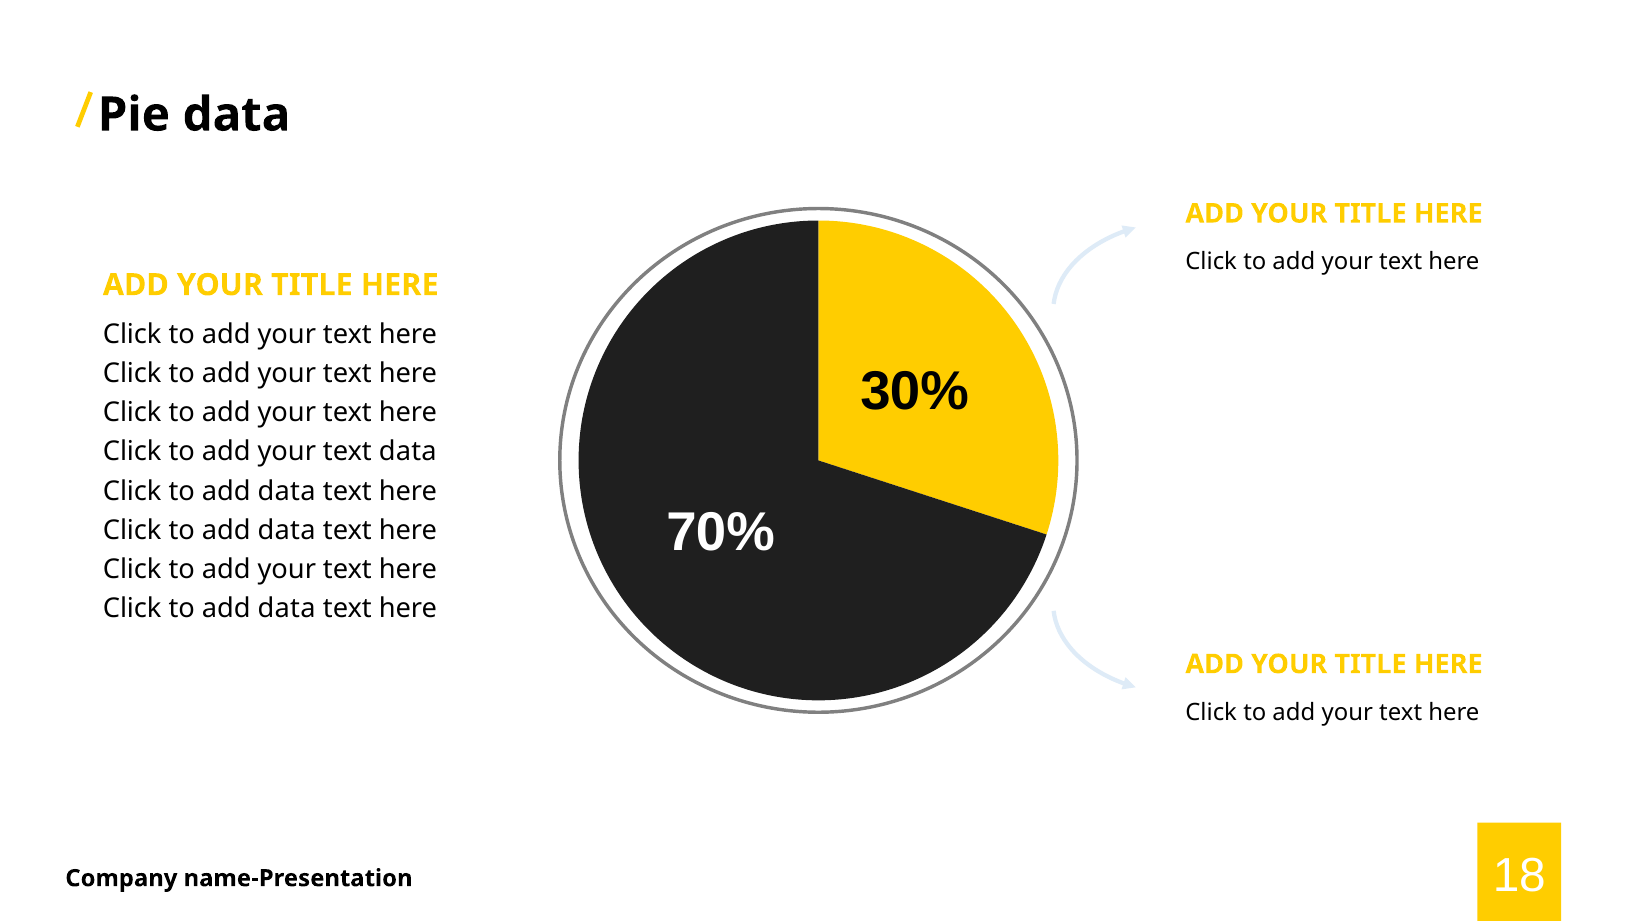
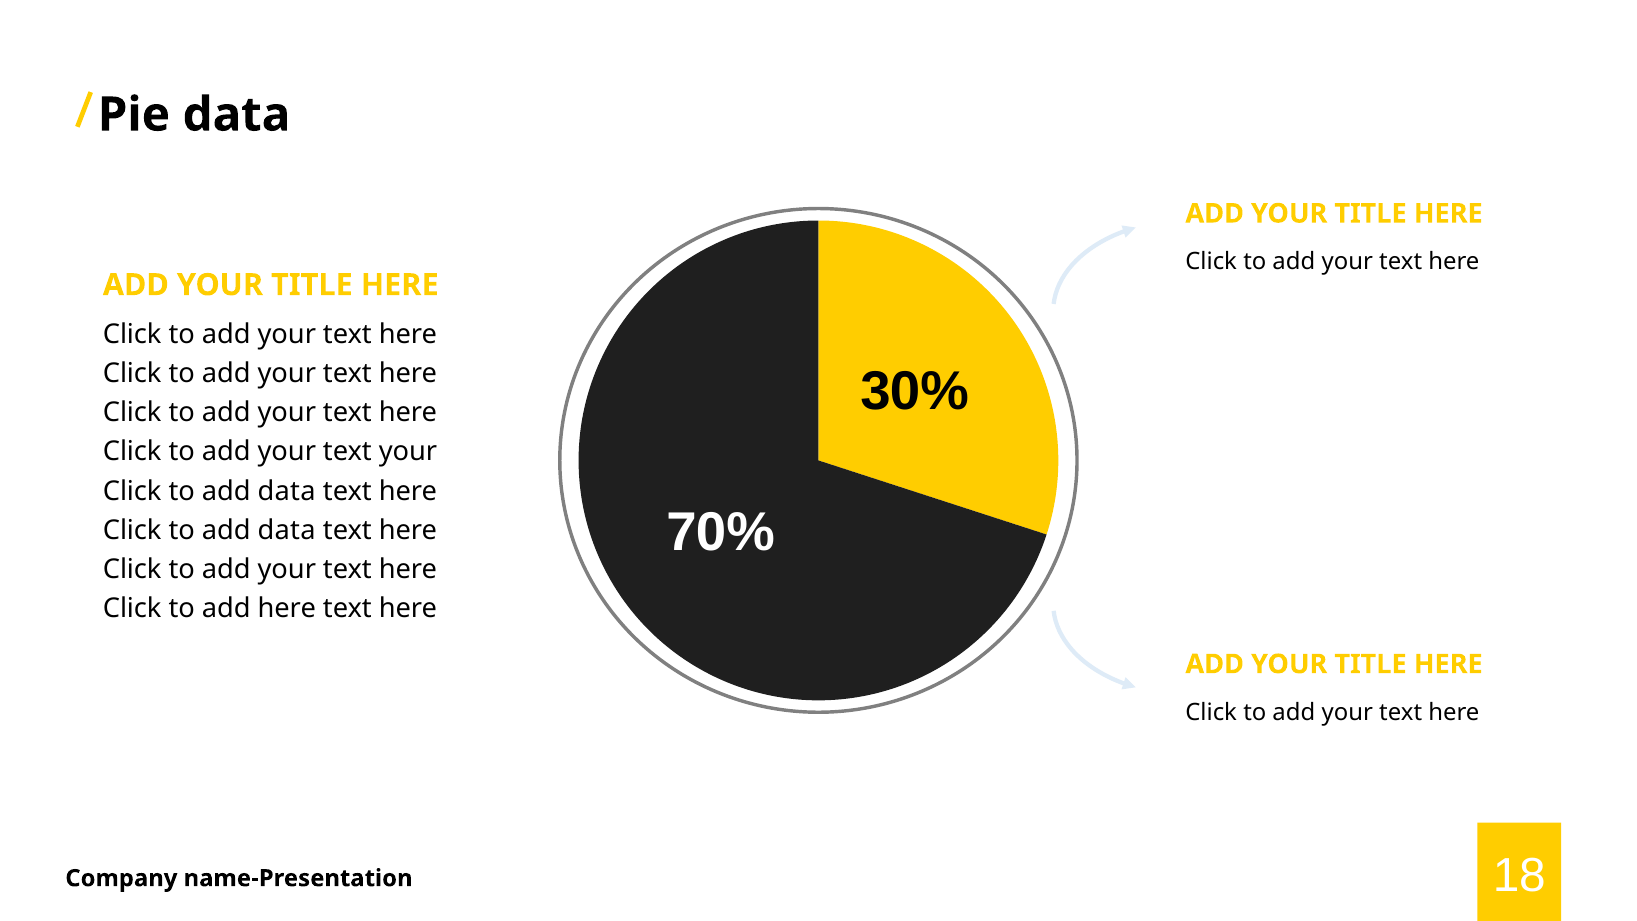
text data: data -> your
data at (287, 609): data -> here
